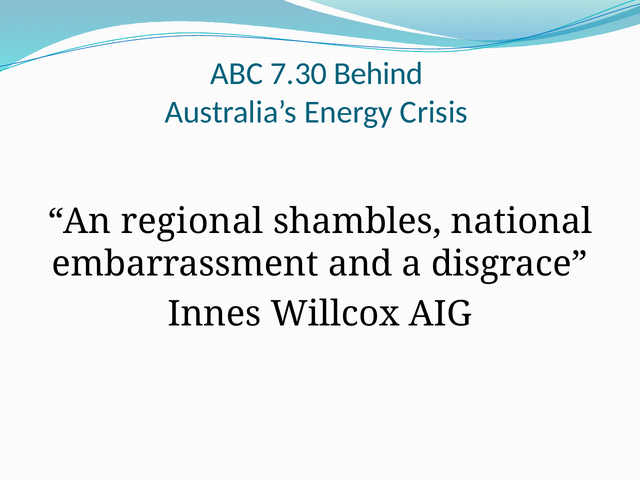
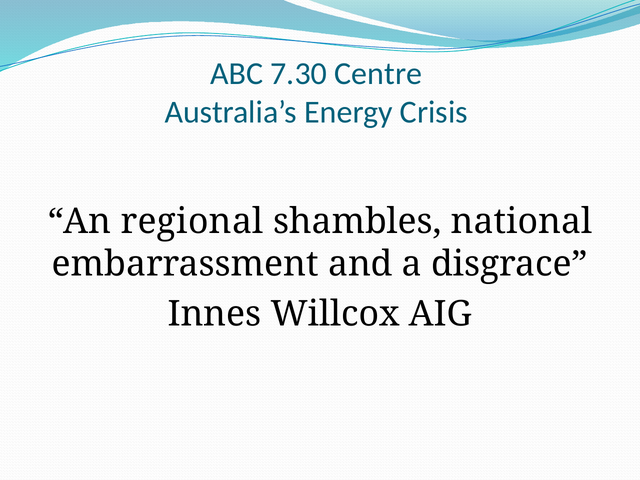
Behind: Behind -> Centre
